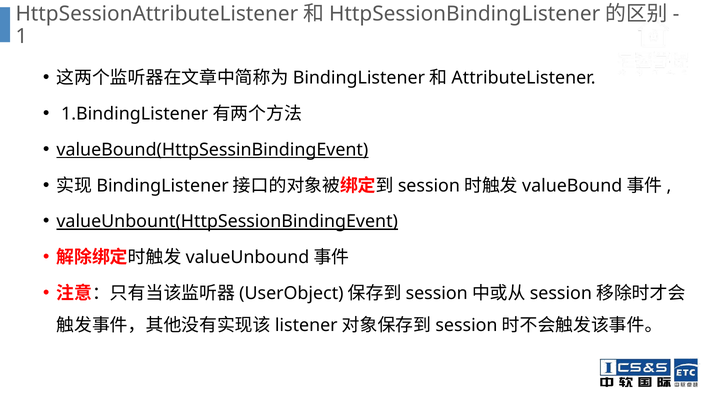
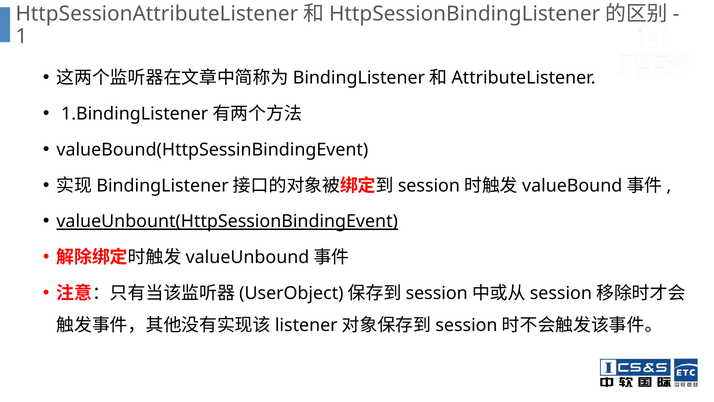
valueBound(HttpSessinBindingEvent underline: present -> none
